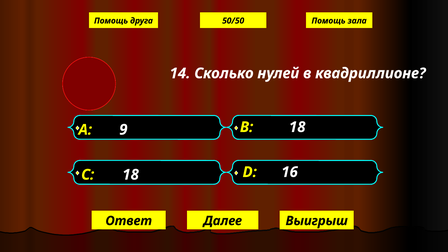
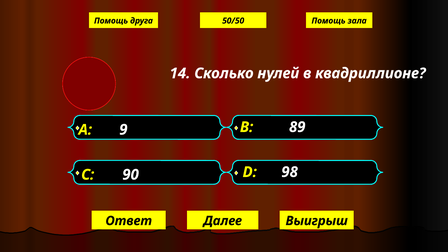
В 18: 18 -> 89
16: 16 -> 98
С 18: 18 -> 90
